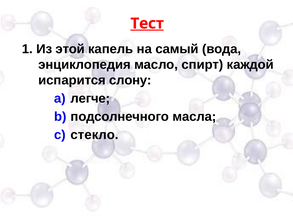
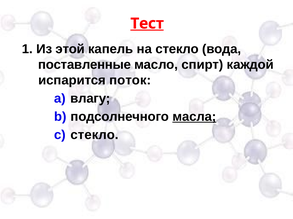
на самый: самый -> стекло
энциклопедия: энциклопедия -> поставленные
слону: слону -> поток
легче: легче -> влагу
масла underline: none -> present
